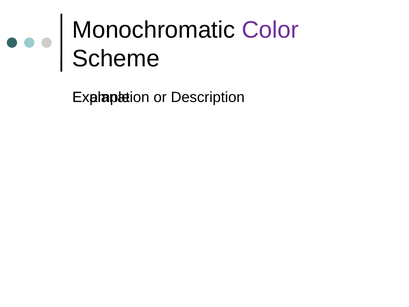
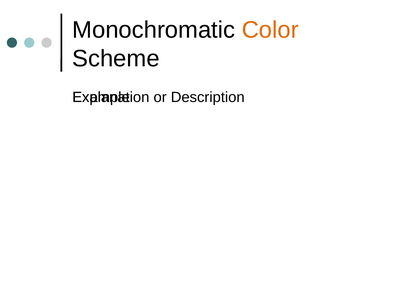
Color colour: purple -> orange
